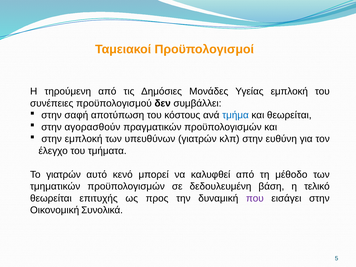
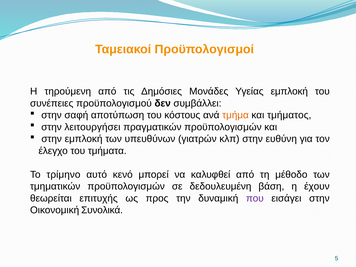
τμήμα colour: blue -> orange
και θεωρείται: θεωρείται -> τμήματος
αγορασθούν: αγορασθούν -> λειτουργήσει
Το γιατρών: γιατρών -> τρίμηνο
τελικό: τελικό -> έχουν
